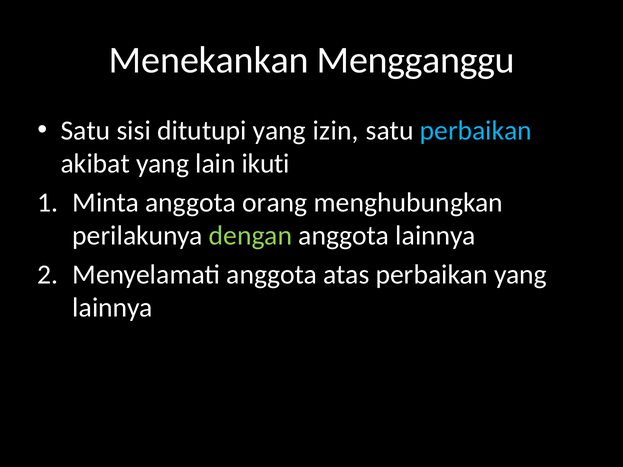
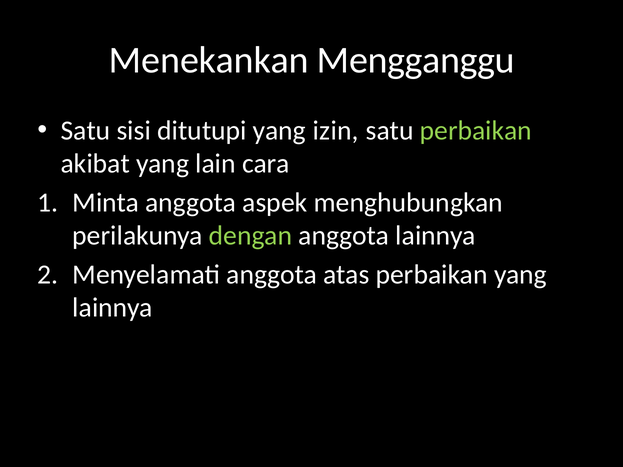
perbaikan at (476, 131) colour: light blue -> light green
ikuti: ikuti -> cara
orang: orang -> aspek
